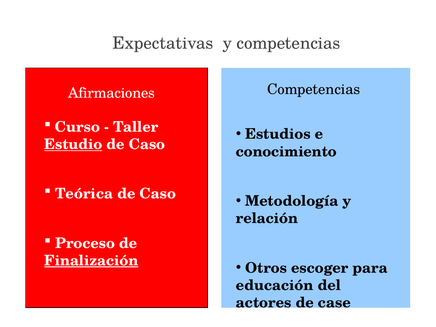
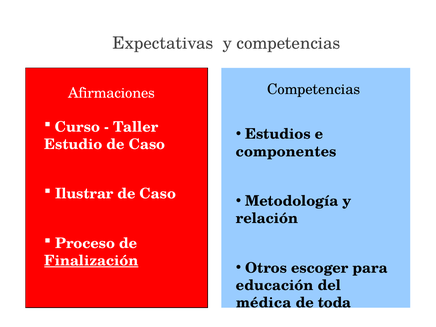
Estudio underline: present -> none
conocimiento: conocimiento -> componentes
Teórica: Teórica -> Ilustrar
actores: actores -> médica
case: case -> toda
